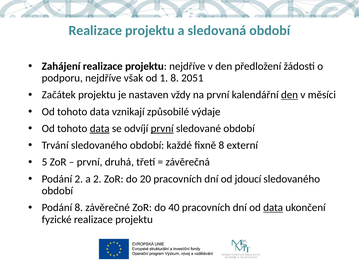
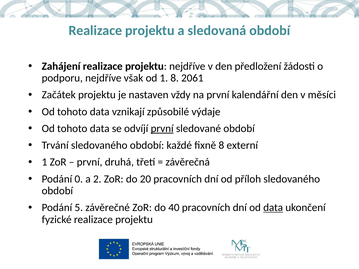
2051: 2051 -> 2061
den at (289, 95) underline: present -> none
data at (100, 129) underline: present -> none
5 at (45, 162): 5 -> 1
Podání 2: 2 -> 0
jdoucí: jdoucí -> příloh
Podání 8: 8 -> 5
